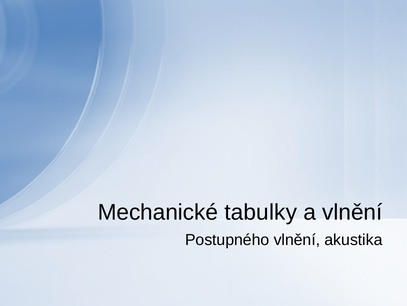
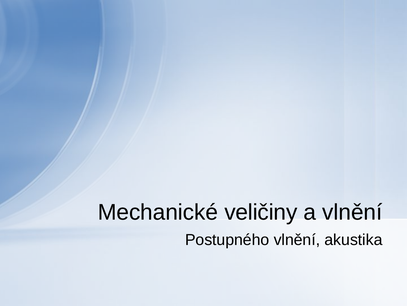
tabulky: tabulky -> veličiny
